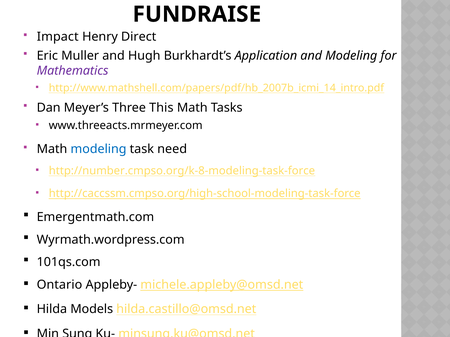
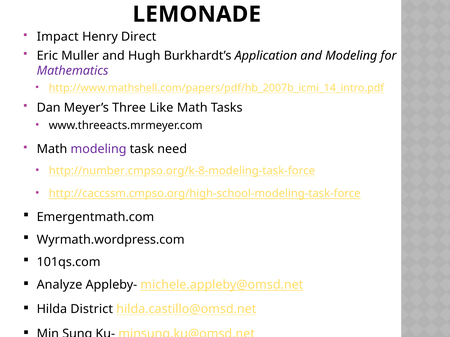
FUNDRAISE: FUNDRAISE -> LEMONADE
This: This -> Like
modeling at (99, 149) colour: blue -> purple
Ontario: Ontario -> Analyze
Models: Models -> District
